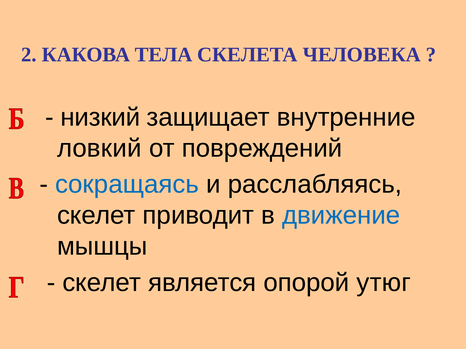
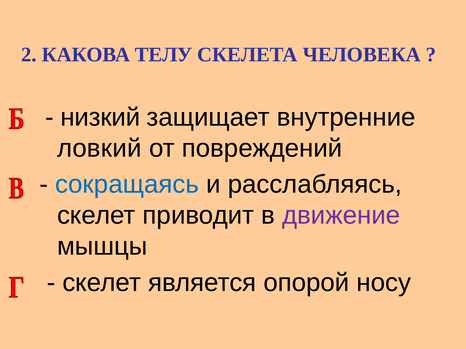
ТЕЛА: ТЕЛА -> ТЕЛУ
движение colour: blue -> purple
утюг: утюг -> носу
